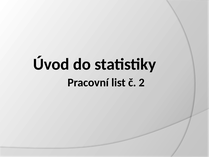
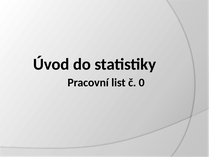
2: 2 -> 0
